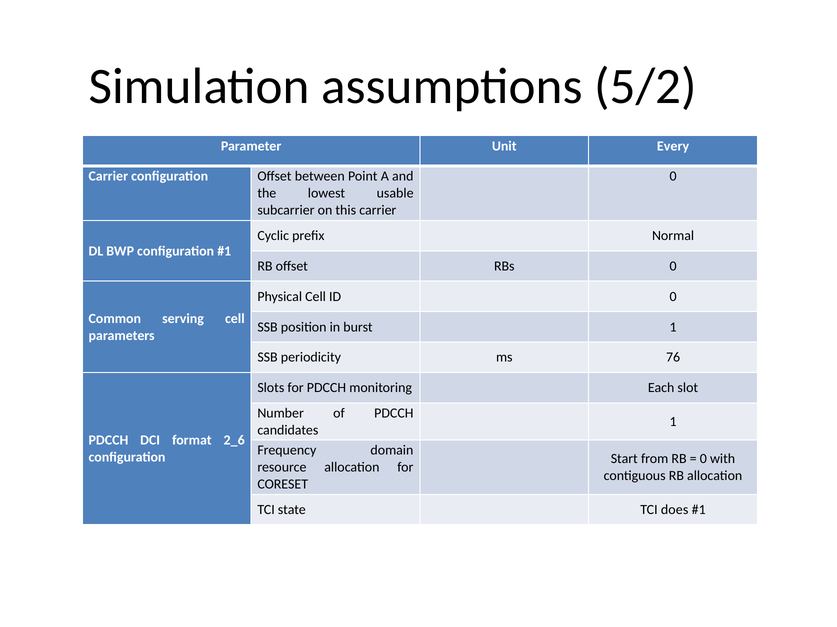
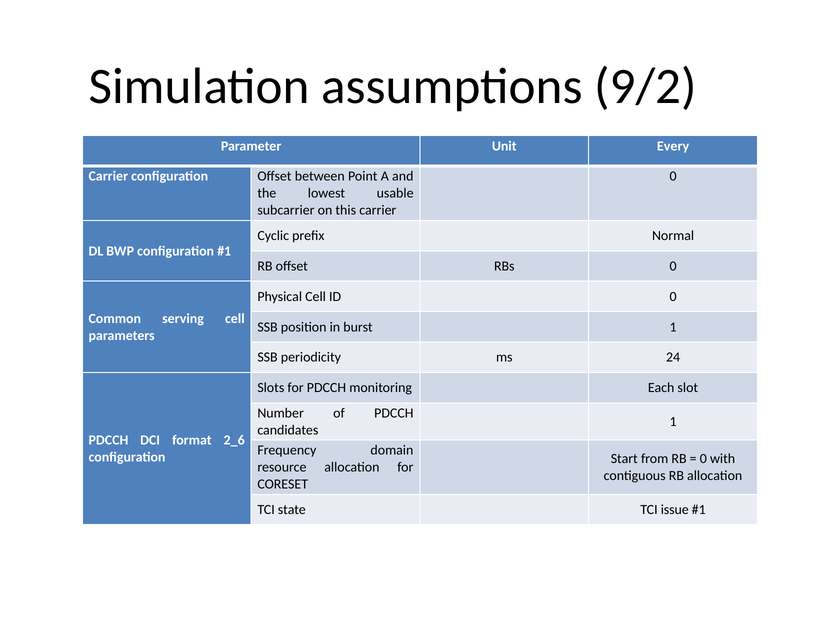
5/2: 5/2 -> 9/2
76: 76 -> 24
does: does -> issue
